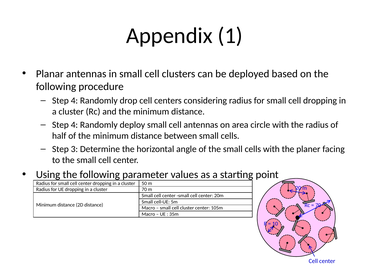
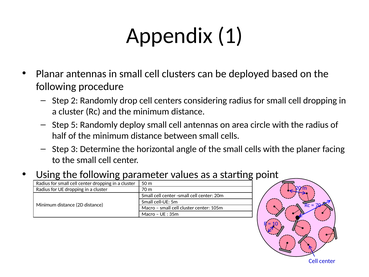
4 at (74, 100): 4 -> 2
4 at (74, 125): 4 -> 5
